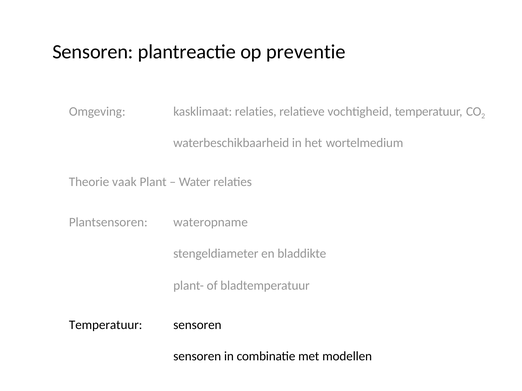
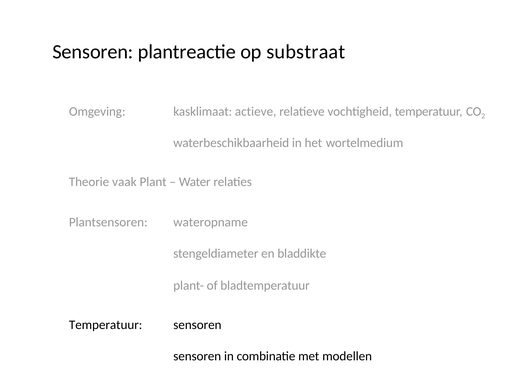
preventie: preventie -> substraat
kasklimaat relaties: relaties -> actieve
